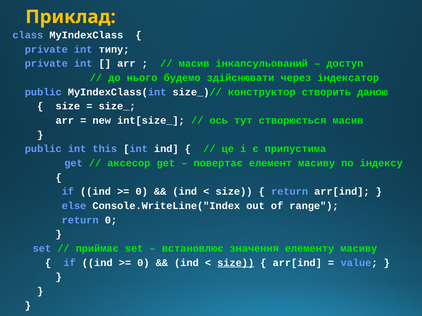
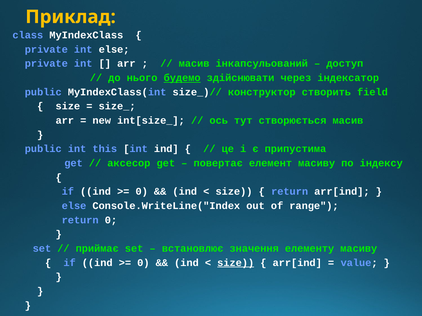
int типу: типу -> else
будемо underline: none -> present
даною: даною -> field
